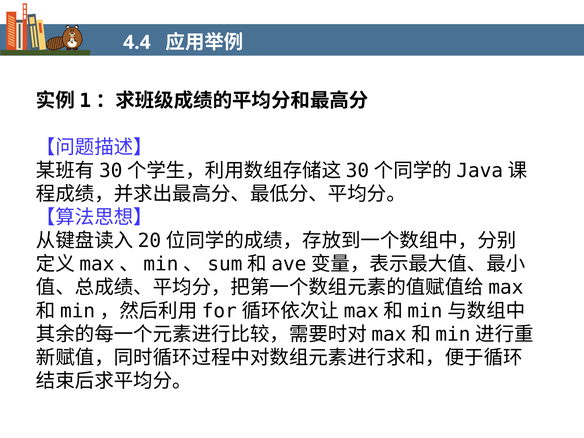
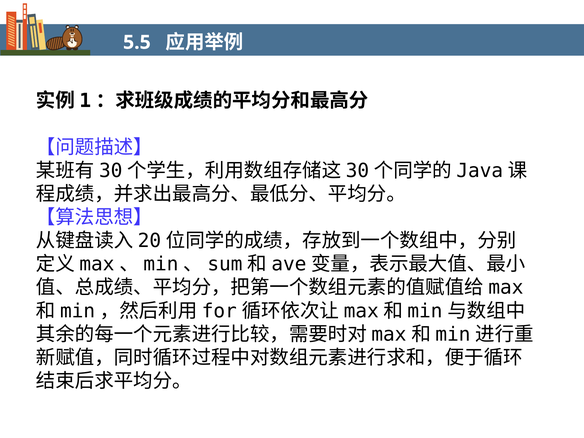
4.4: 4.4 -> 5.5
